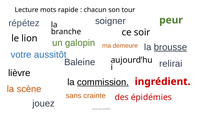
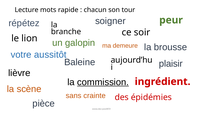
brousse underline: present -> none
relirai: relirai -> plaisir
jouez: jouez -> pièce
